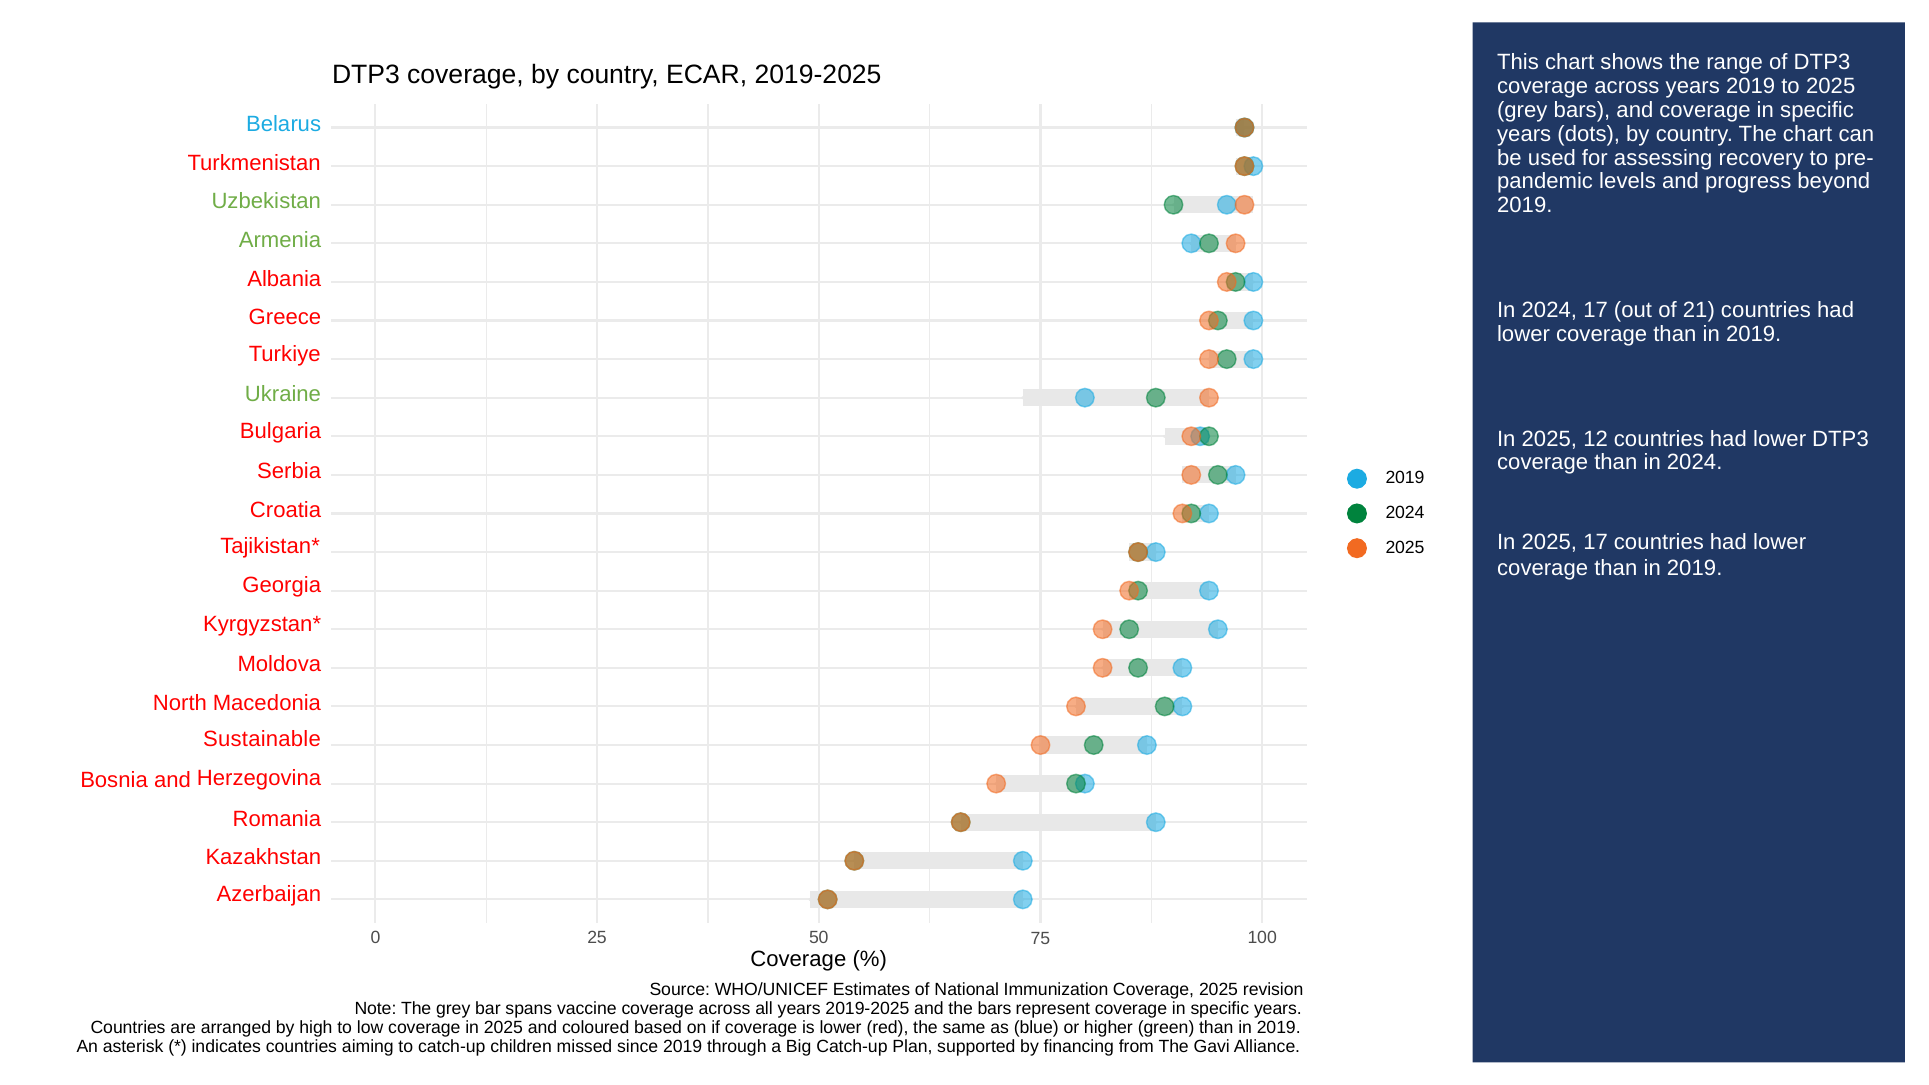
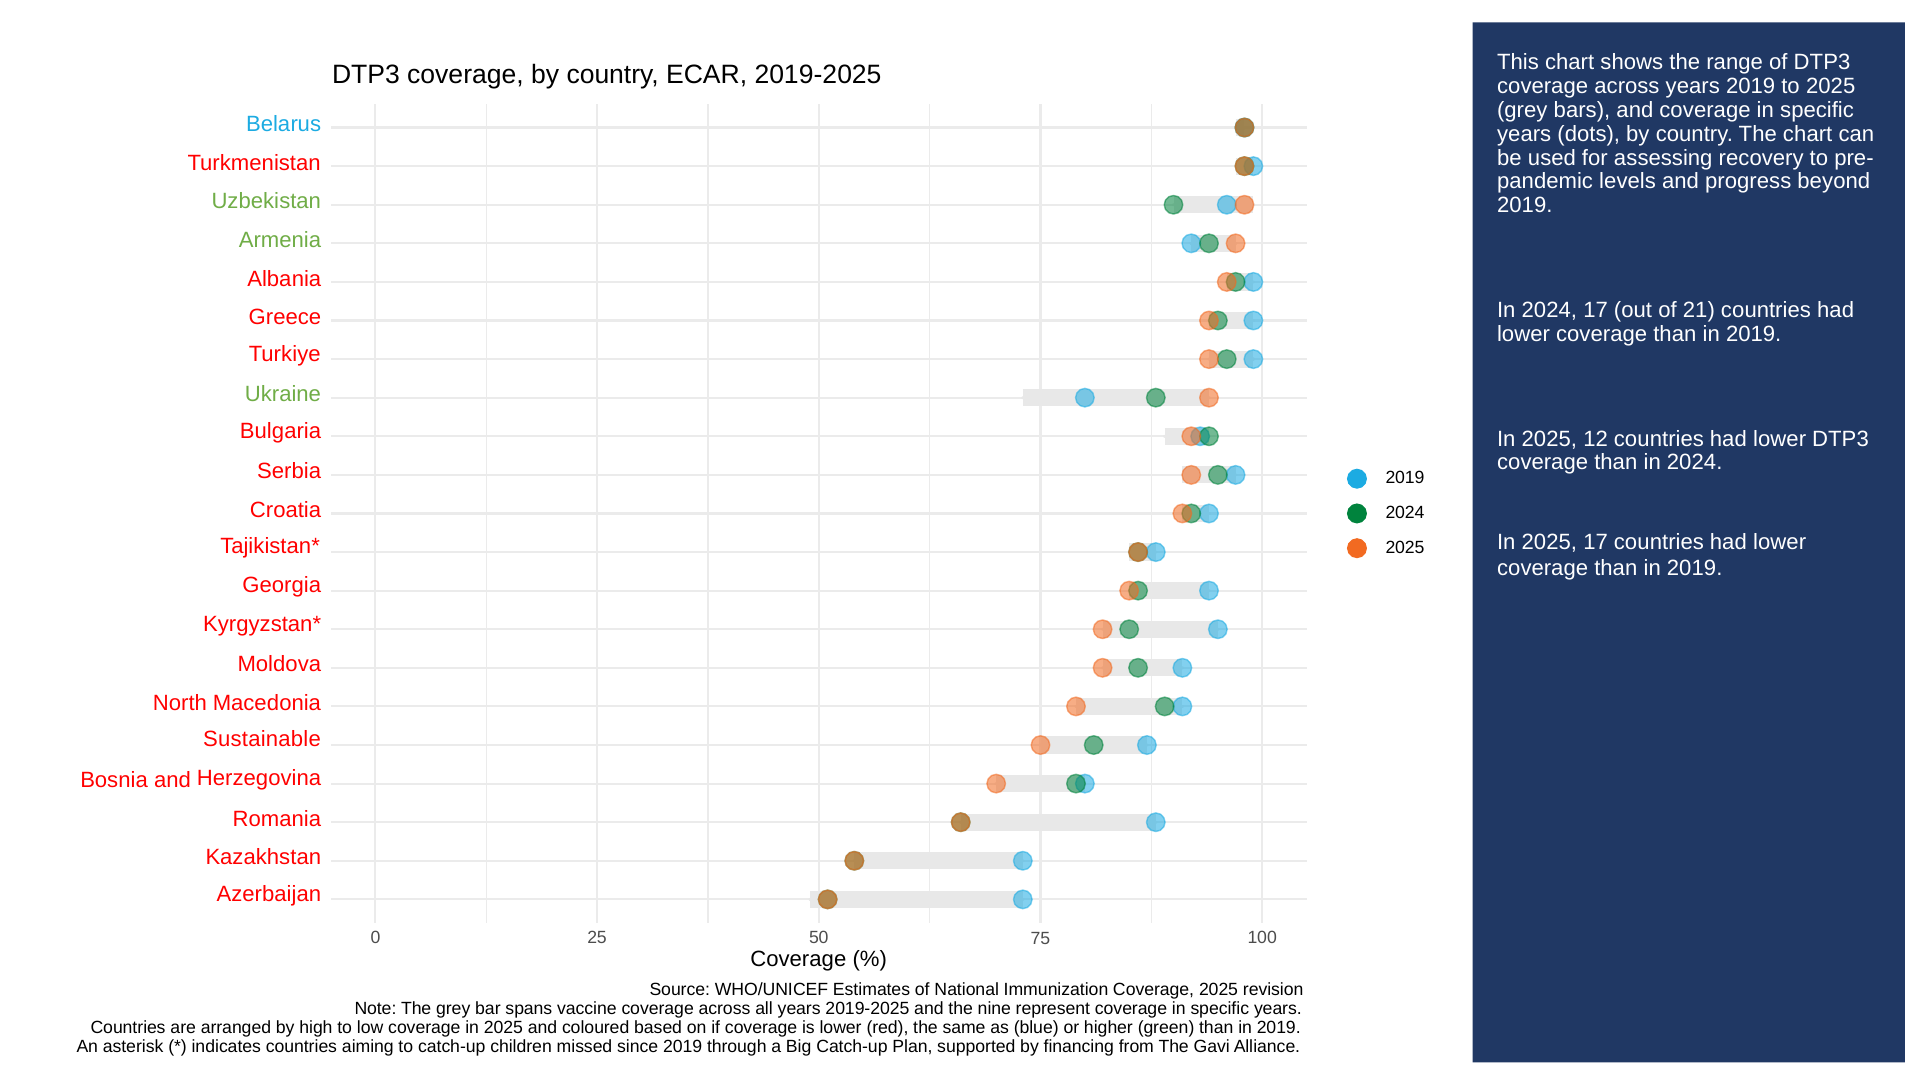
the bars: bars -> nine
